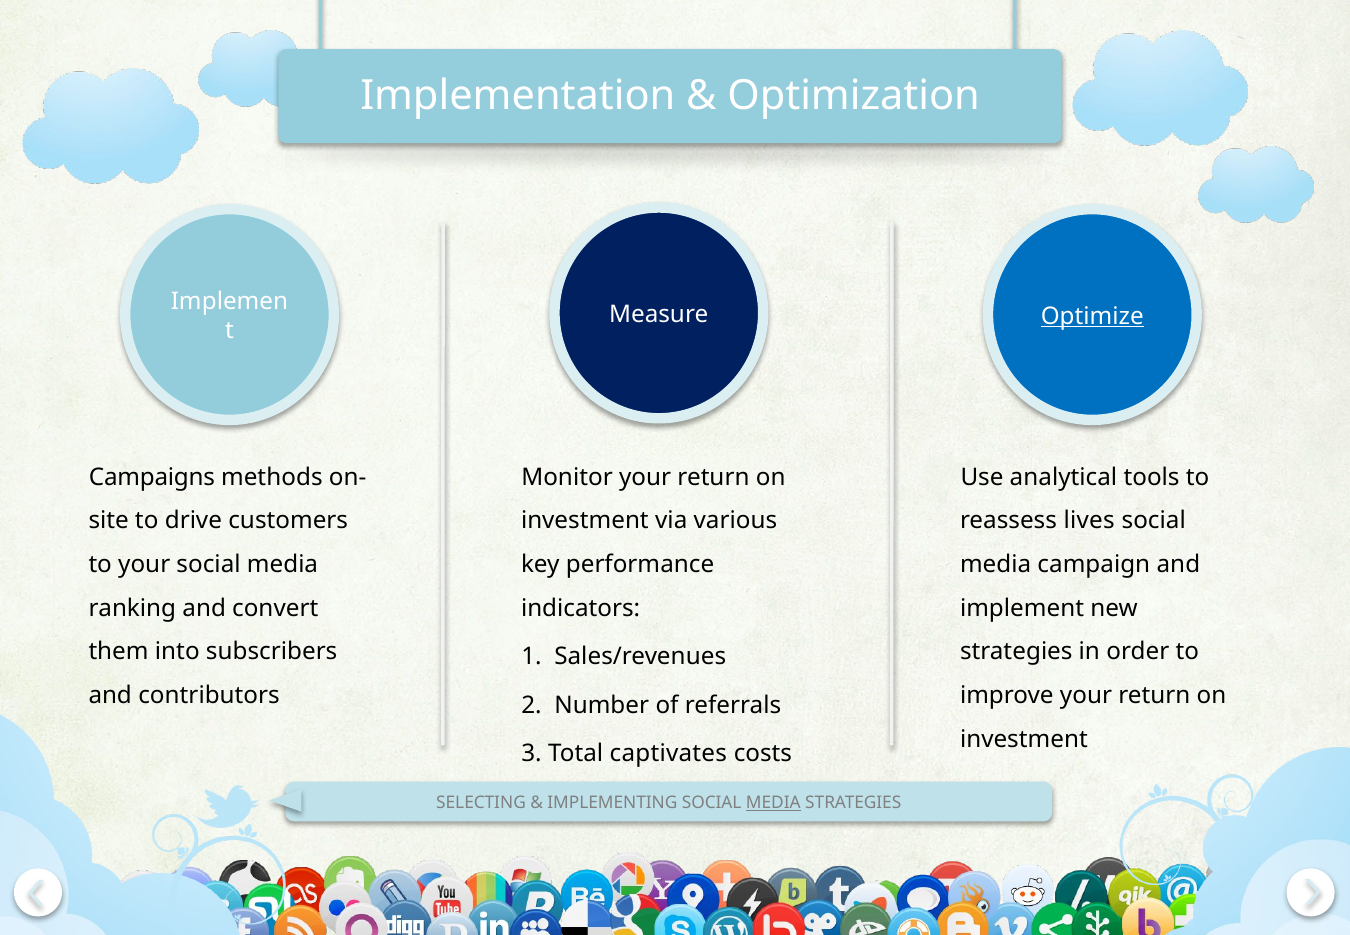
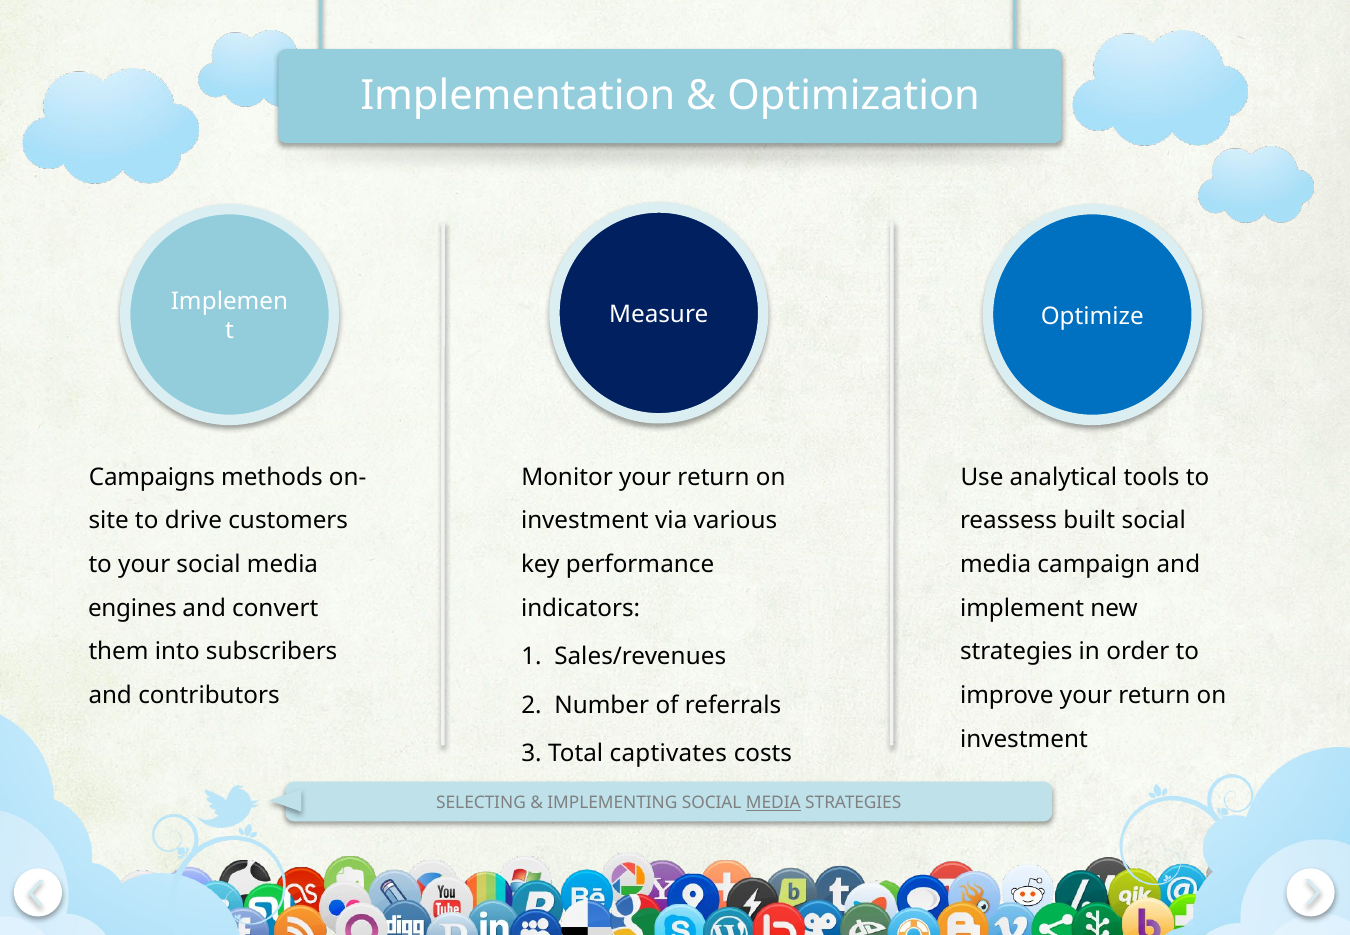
Optimize underline: present -> none
lives: lives -> built
ranking: ranking -> engines
